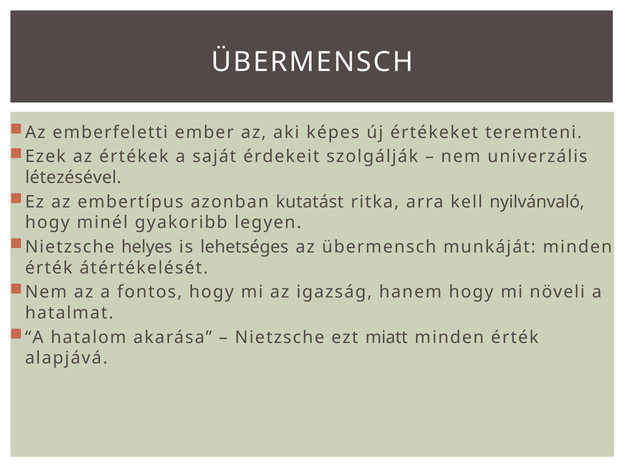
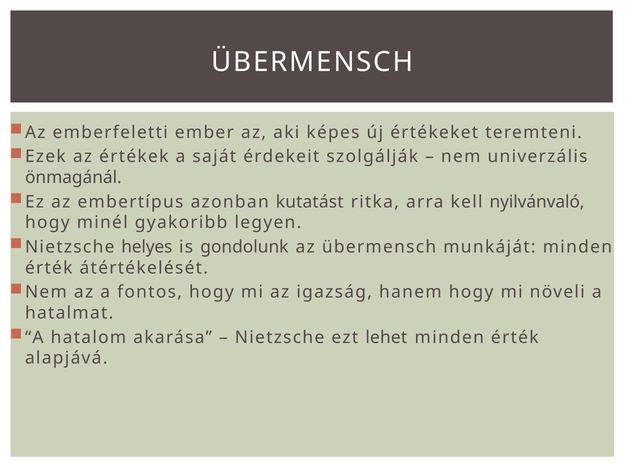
létezésével: létezésével -> önmagánál
lehetséges: lehetséges -> gondolunk
miatt: miatt -> lehet
